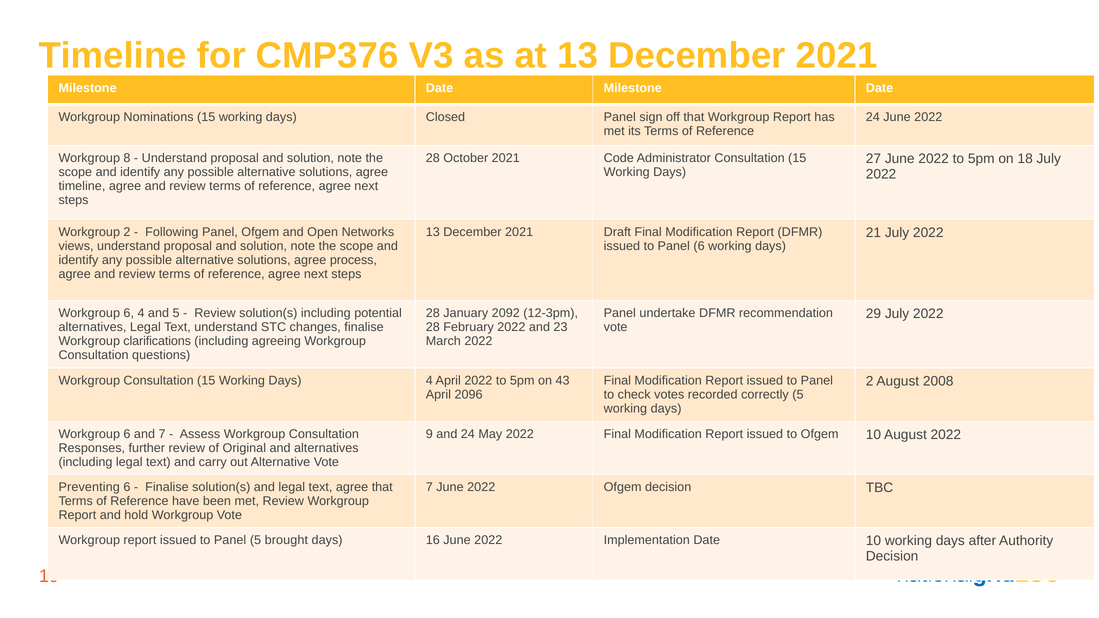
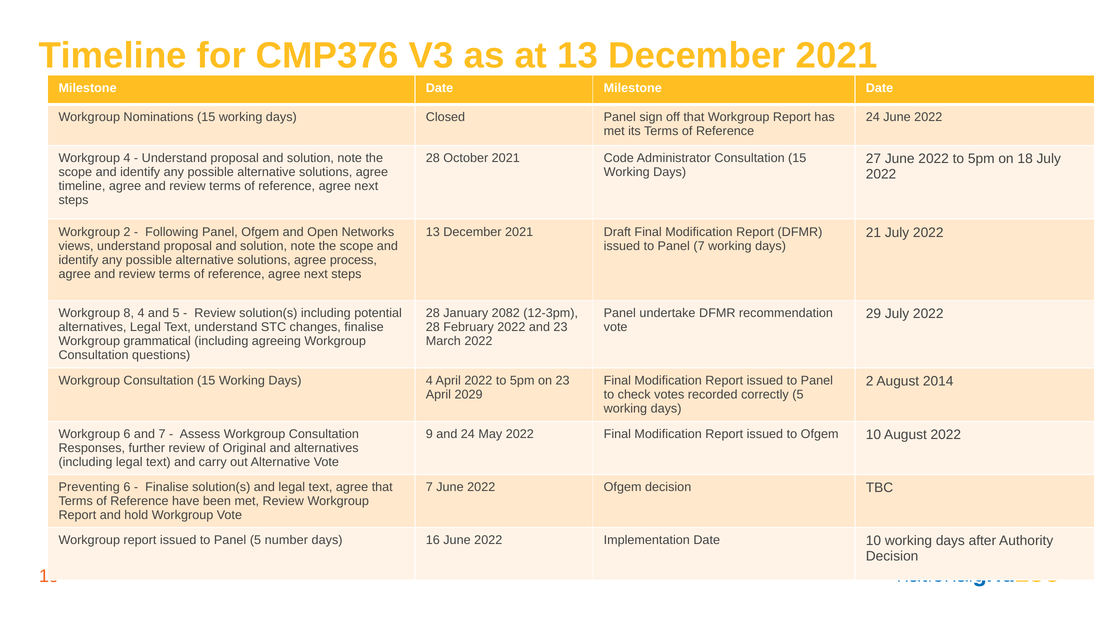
Workgroup 8: 8 -> 4
Panel 6: 6 -> 7
6 at (129, 313): 6 -> 8
2092: 2092 -> 2082
clarifications: clarifications -> grammatical
on 43: 43 -> 23
2008: 2008 -> 2014
2096: 2096 -> 2029
brought: brought -> number
